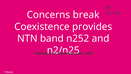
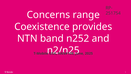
break: break -> range
